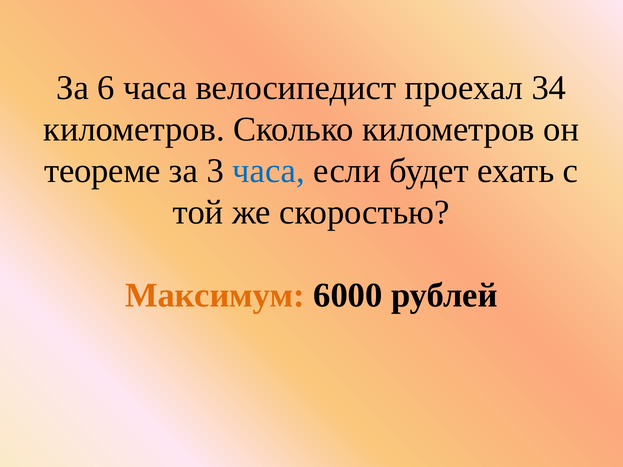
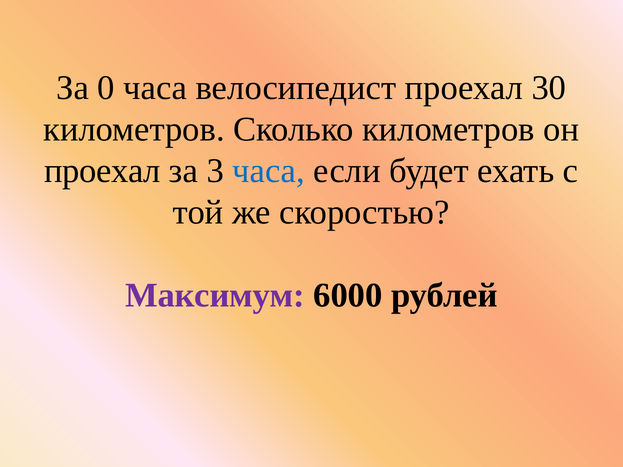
6: 6 -> 0
34: 34 -> 30
теореме at (102, 171): теореме -> проехал
Максимум colour: orange -> purple
